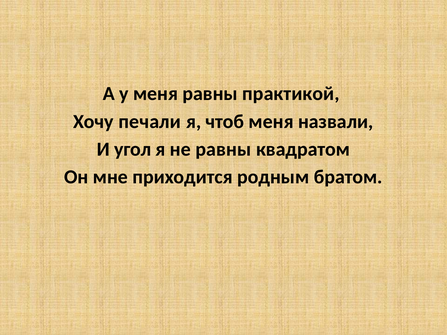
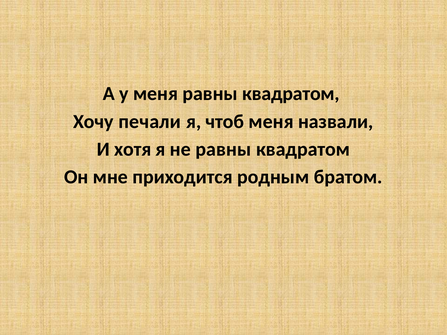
меня равны практикой: практикой -> квадратом
угол: угол -> хотя
